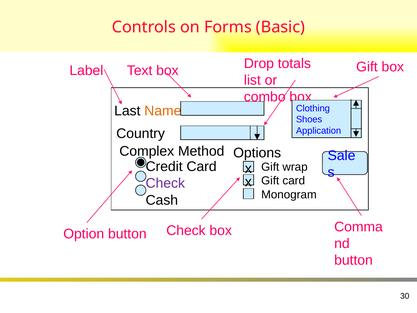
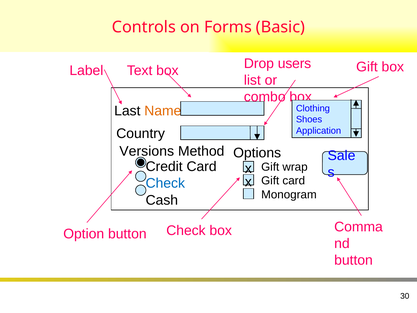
totals: totals -> users
Complex: Complex -> Versions
Check at (165, 183) colour: purple -> blue
